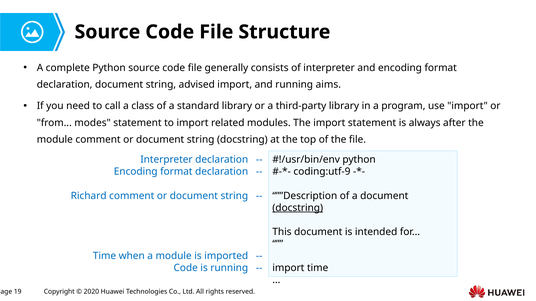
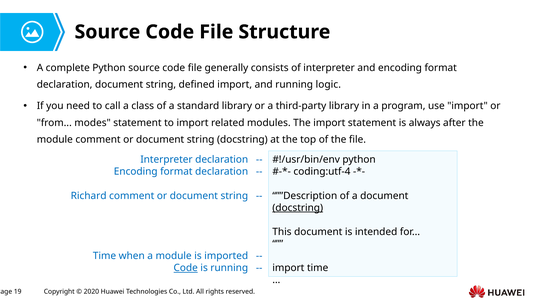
advised: advised -> defined
aims: aims -> logic
coding:utf-9: coding:utf-9 -> coding:utf-4
Code at (186, 268) underline: none -> present
